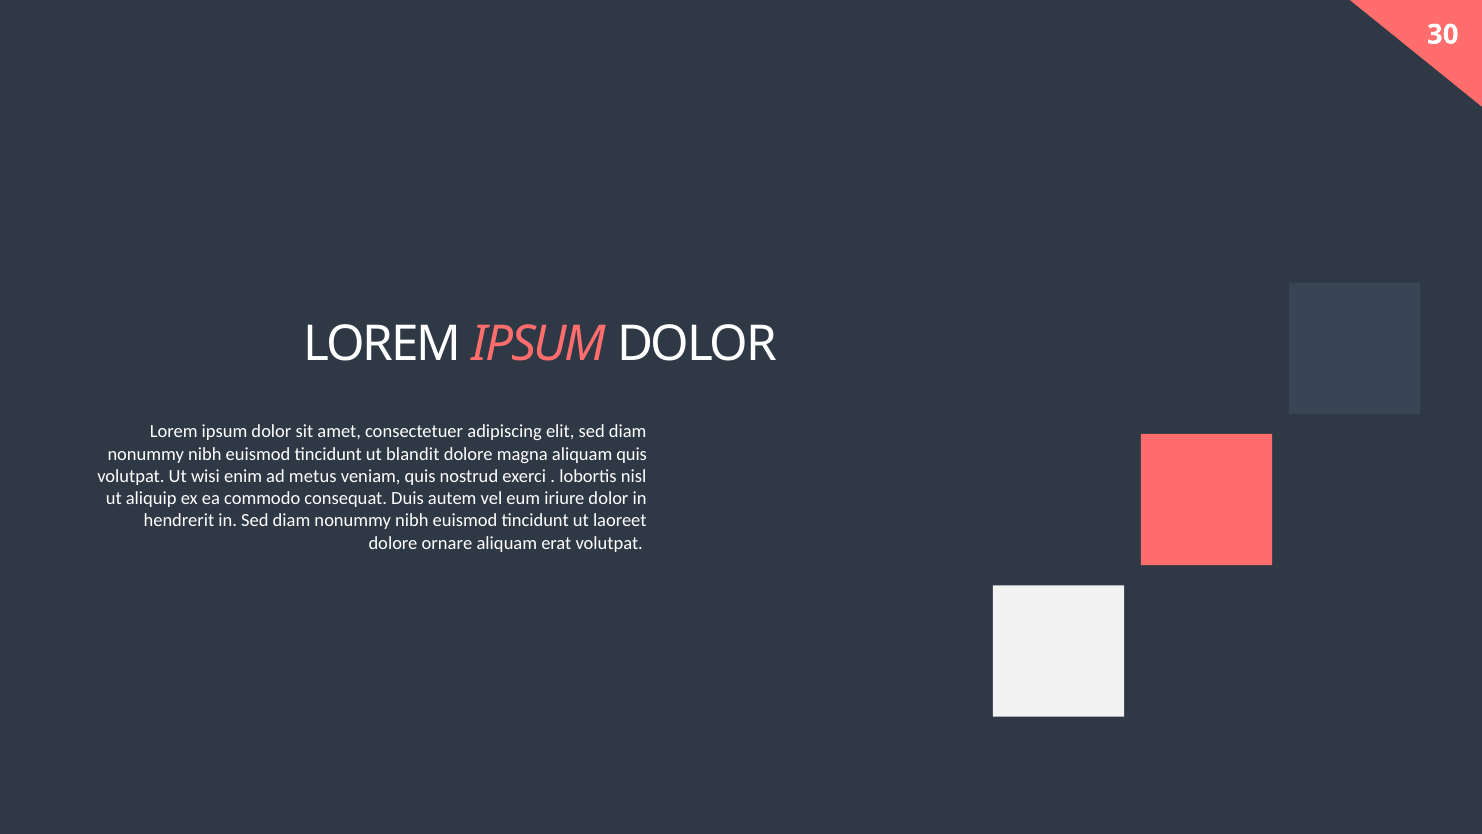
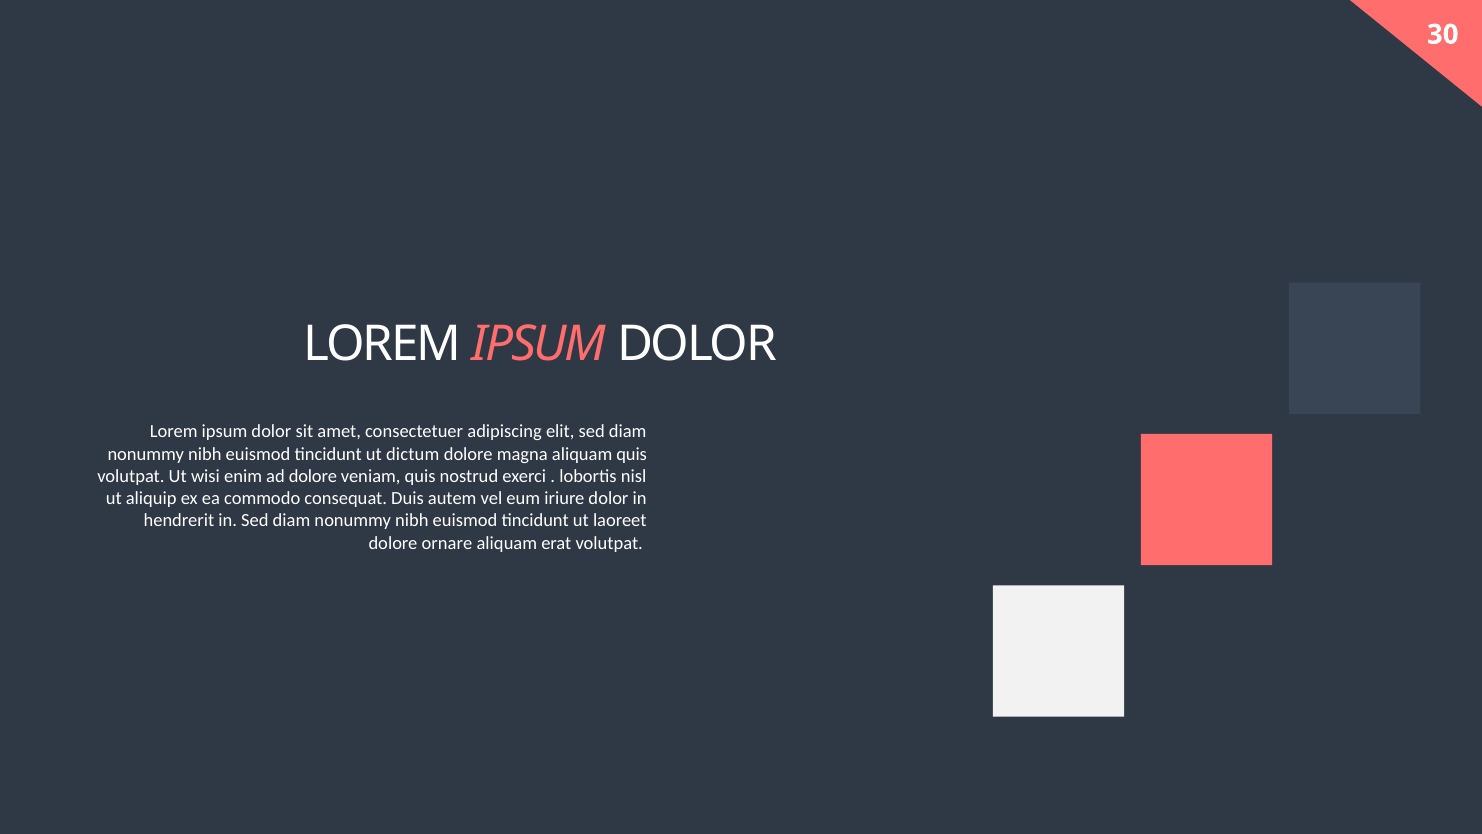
blandit: blandit -> dictum
ad metus: metus -> dolore
